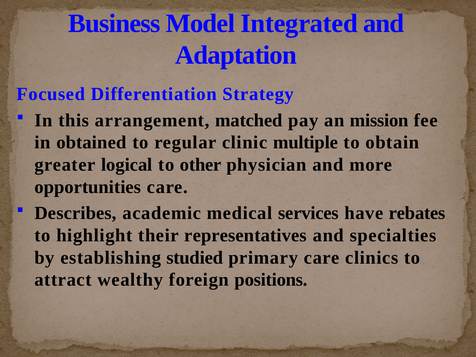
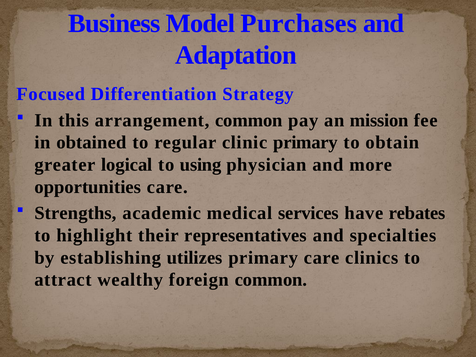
Integrated: Integrated -> Purchases
arrangement matched: matched -> common
clinic multiple: multiple -> primary
other: other -> using
Describes: Describes -> Strengths
studied: studied -> utilizes
foreign positions: positions -> common
